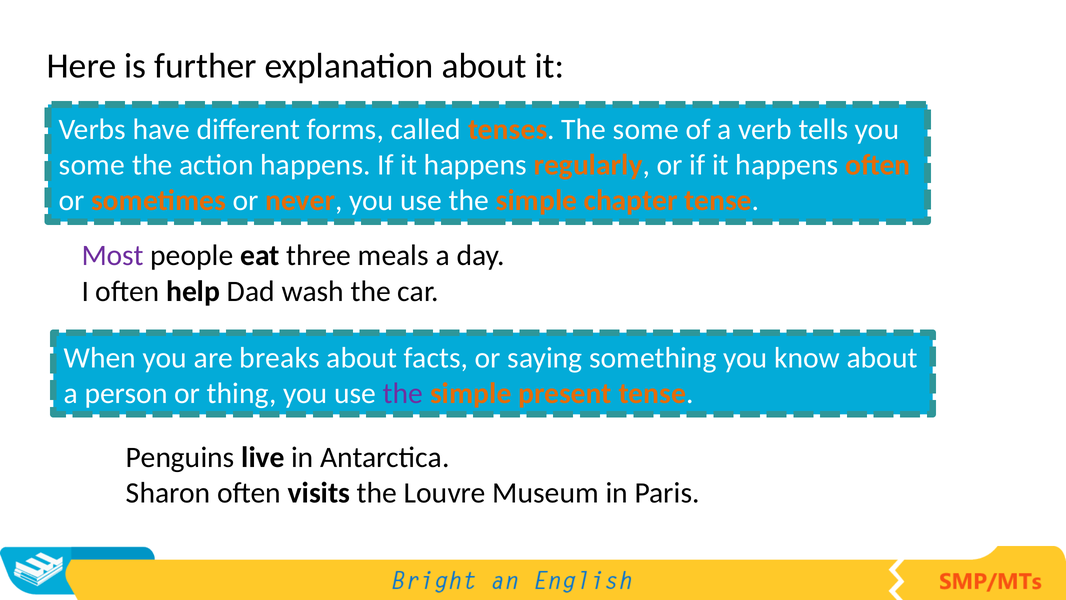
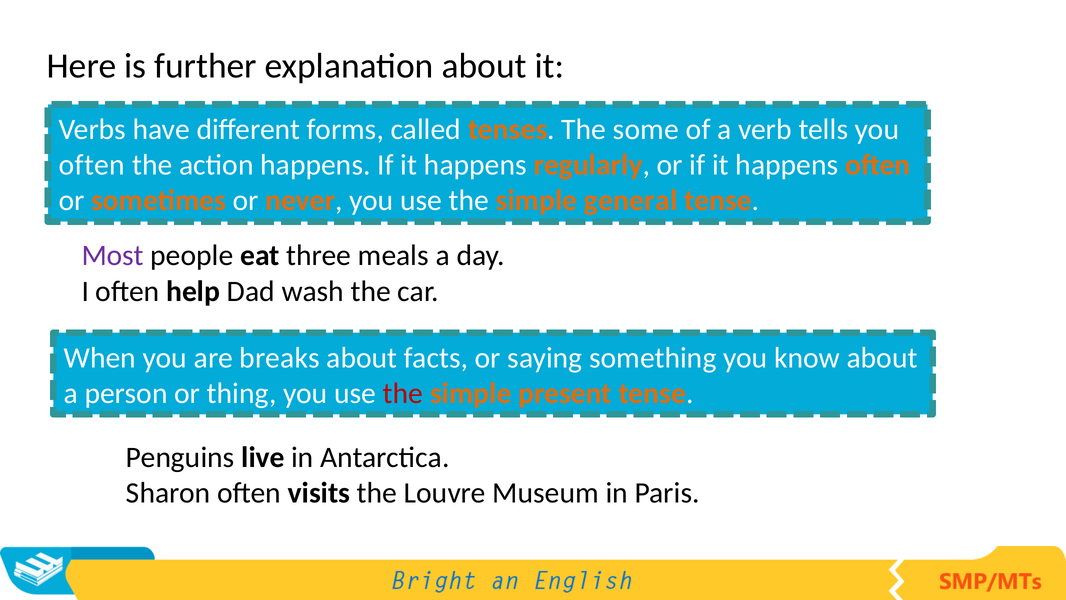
some at (92, 165): some -> often
chapter: chapter -> general
the at (403, 393) colour: purple -> red
